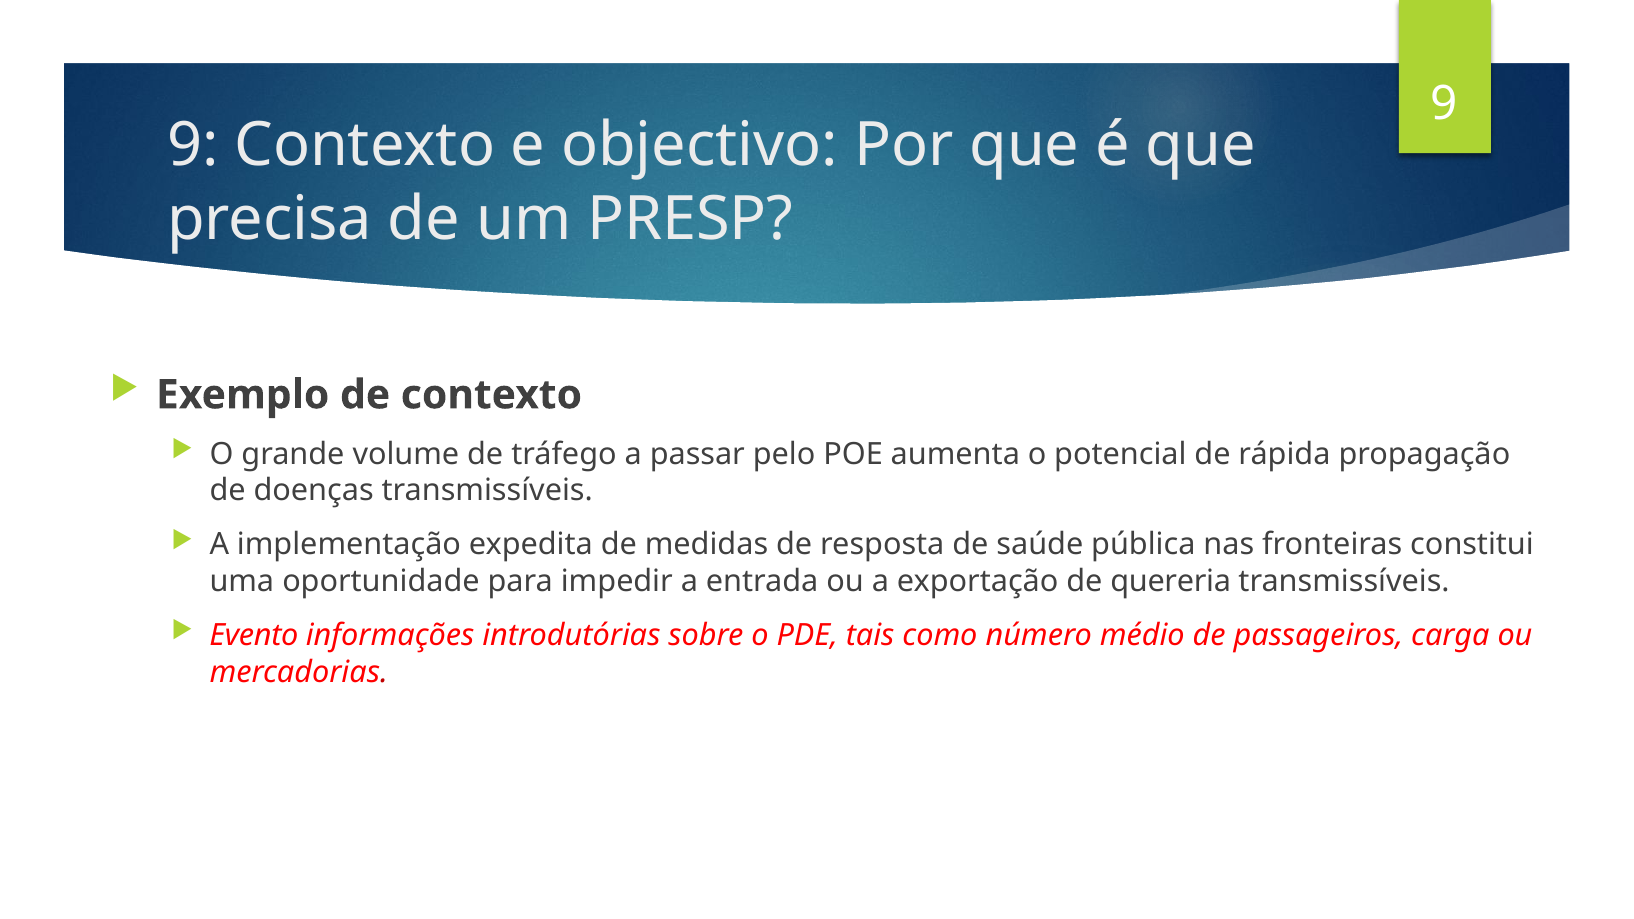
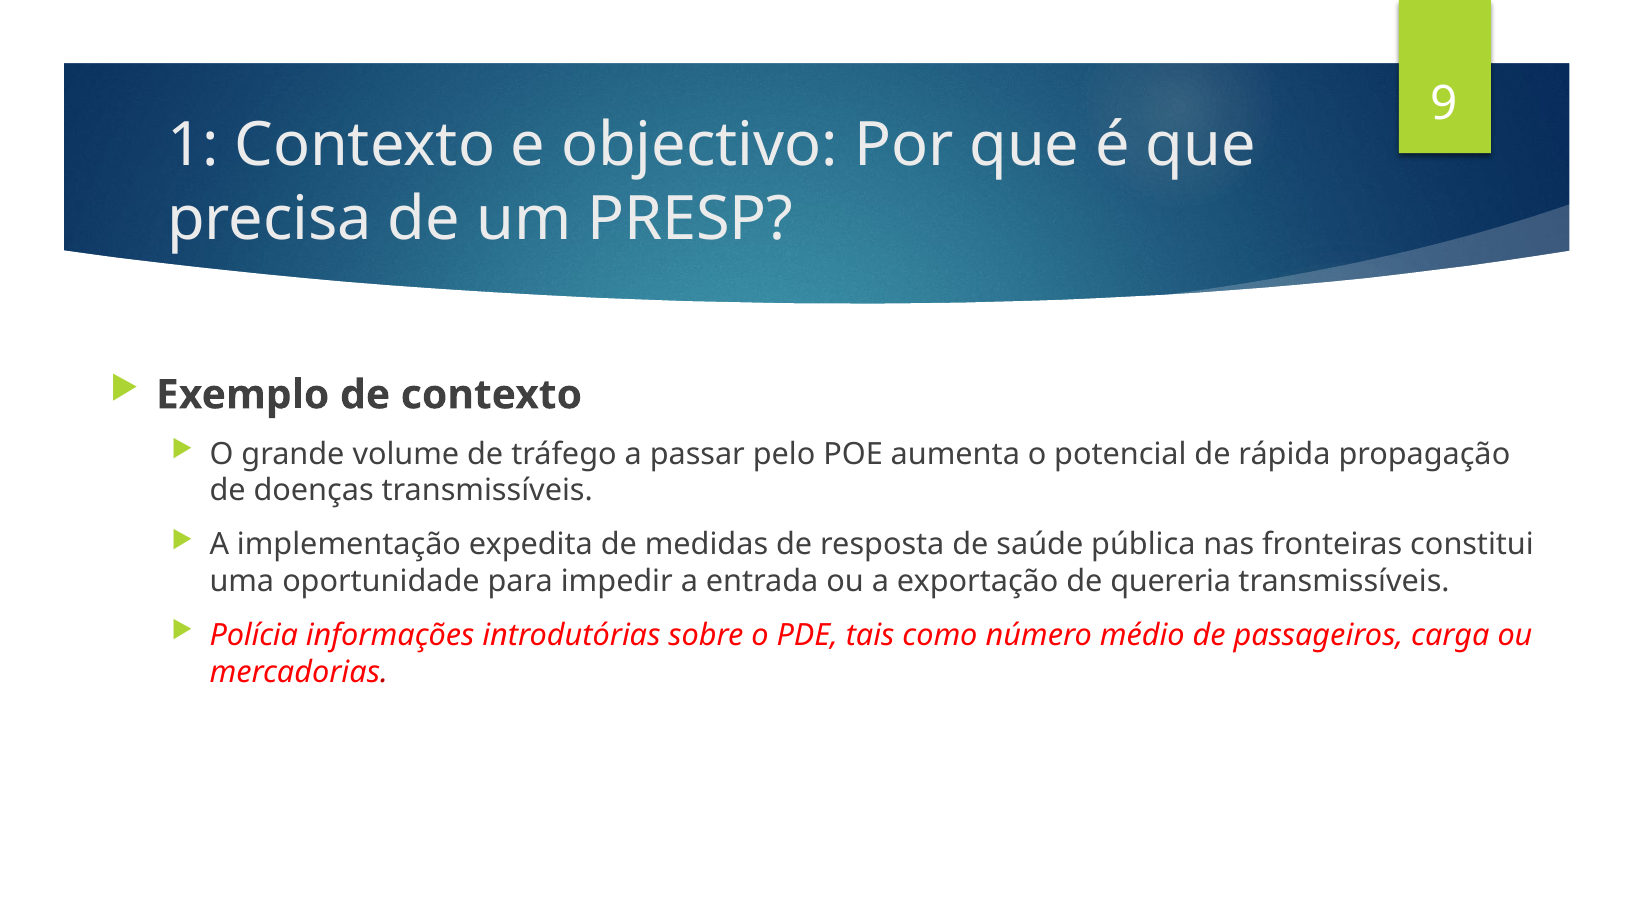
9 at (193, 145): 9 -> 1
Evento: Evento -> Polícia
